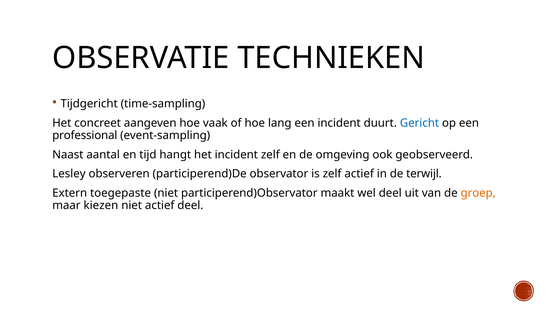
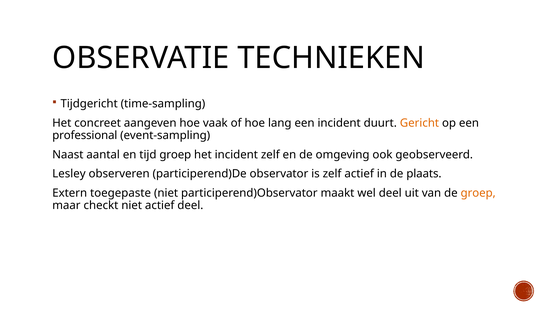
Gericht colour: blue -> orange
tijd hangt: hangt -> groep
terwijl: terwijl -> plaats
kiezen: kiezen -> checkt
